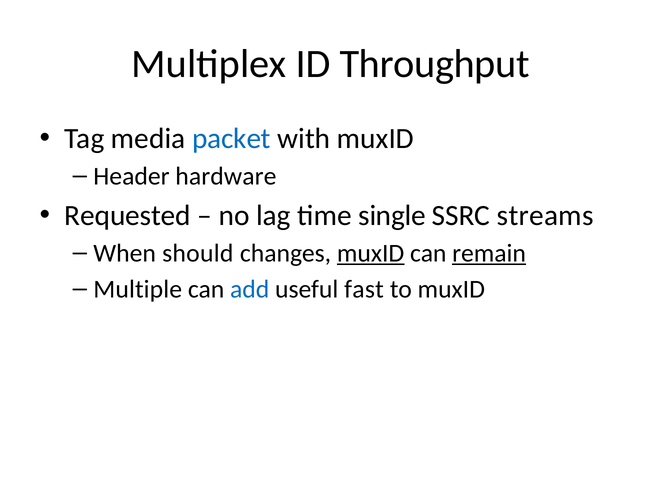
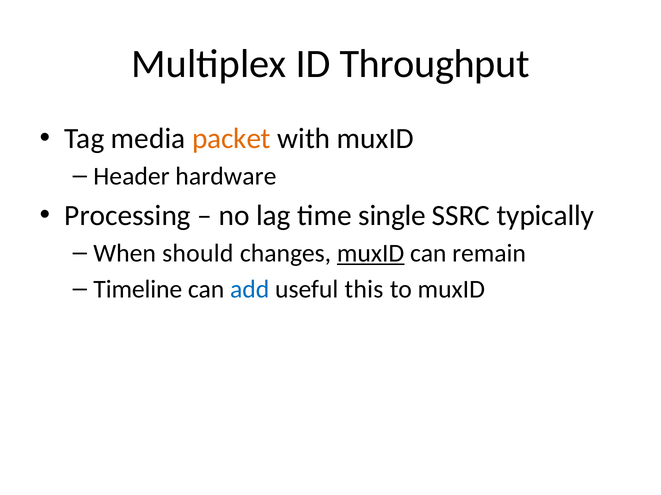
packet colour: blue -> orange
Requested: Requested -> Processing
streams: streams -> typically
remain underline: present -> none
Multiple: Multiple -> Timeline
fast: fast -> this
